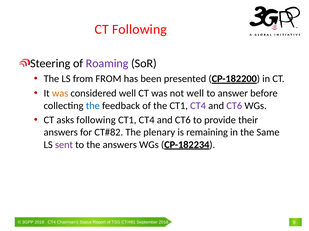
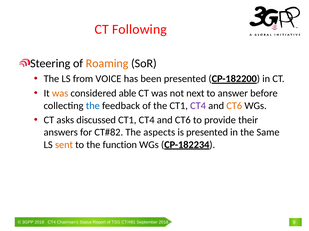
Roaming colour: purple -> orange
from FROM: FROM -> VOICE
considered well: well -> able
not well: well -> next
CT6 at (234, 106) colour: purple -> orange
asks following: following -> discussed
plenary: plenary -> aspects
is remaining: remaining -> presented
sent colour: purple -> orange
the answers: answers -> function
